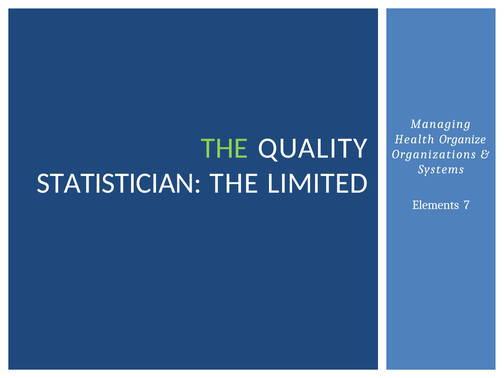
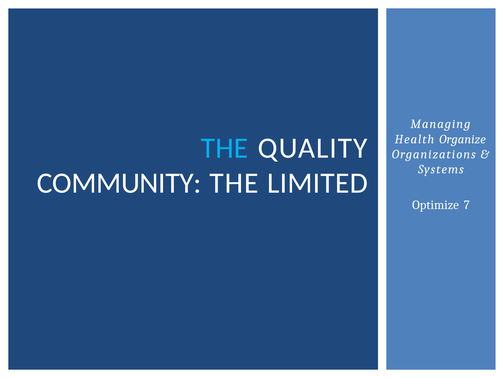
THE at (225, 148) colour: light green -> light blue
STATISTICIAN: STATISTICIAN -> COMMUNITY
Elements: Elements -> Optimize
